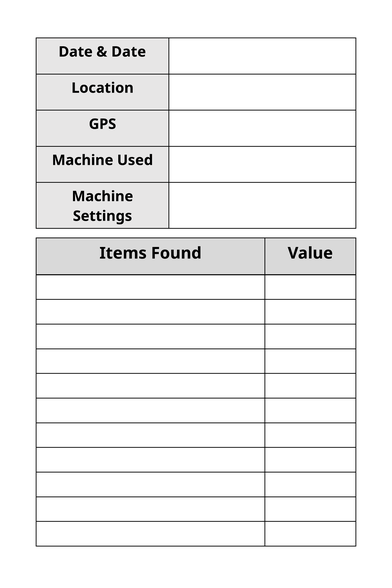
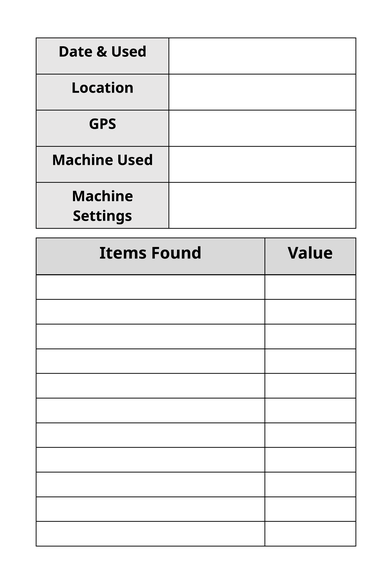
Date at (129, 52): Date -> Used
